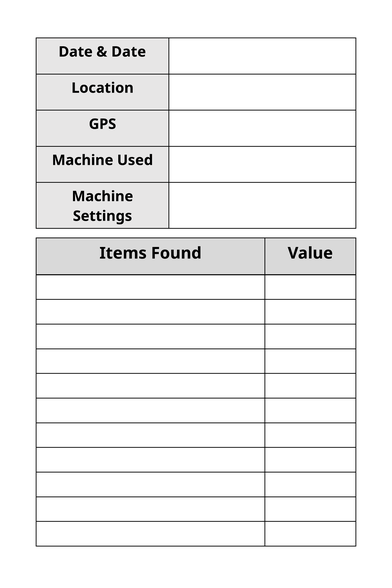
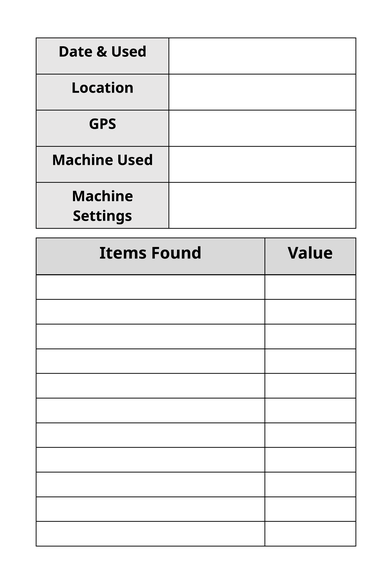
Date at (129, 52): Date -> Used
